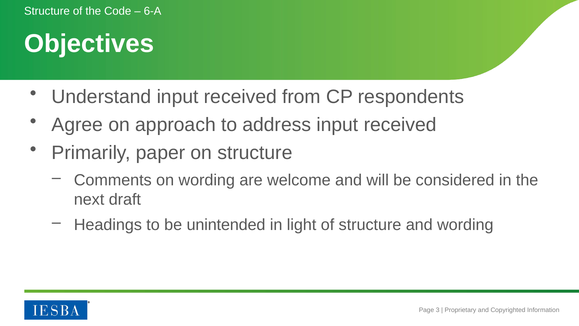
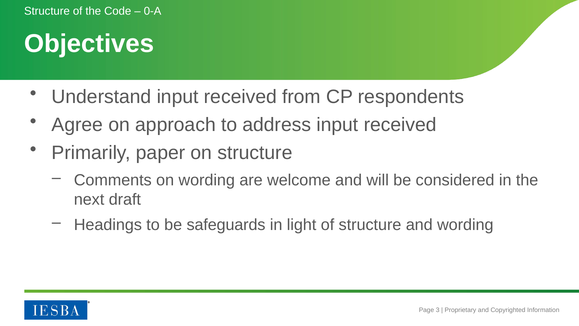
6-A: 6-A -> 0-A
unintended: unintended -> safeguards
